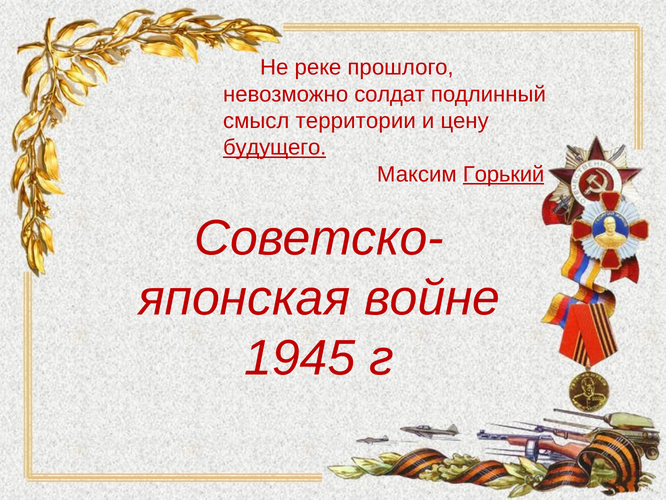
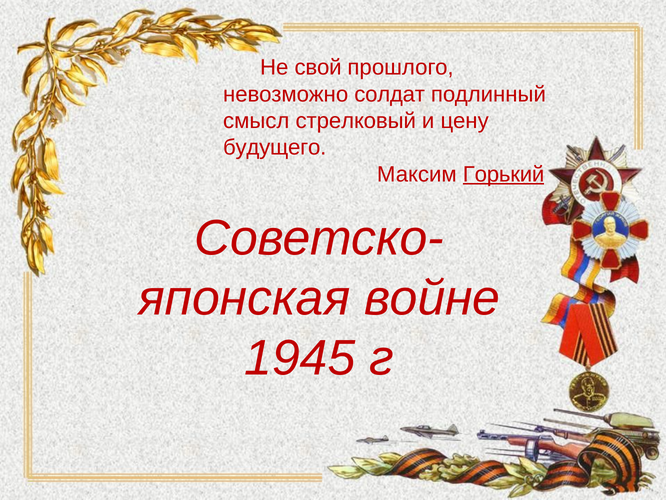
реке: реке -> свой
территории: территории -> стрелковый
будущего underline: present -> none
